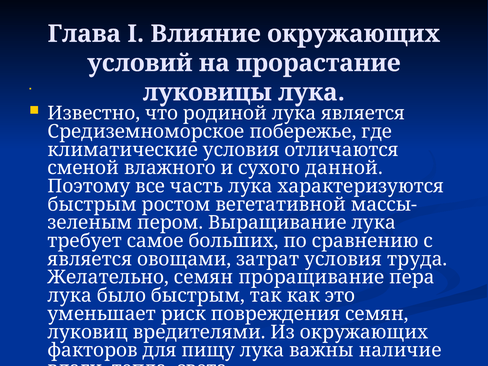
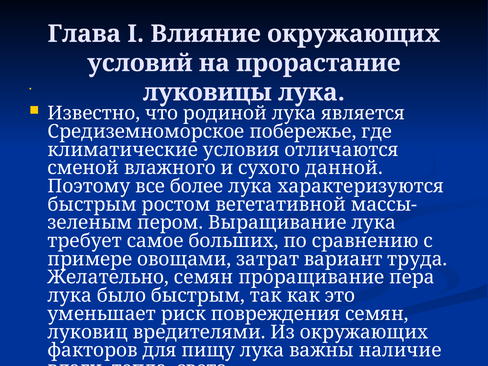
часть: часть -> более
является at (90, 259): является -> примере
затрат условия: условия -> вариант
